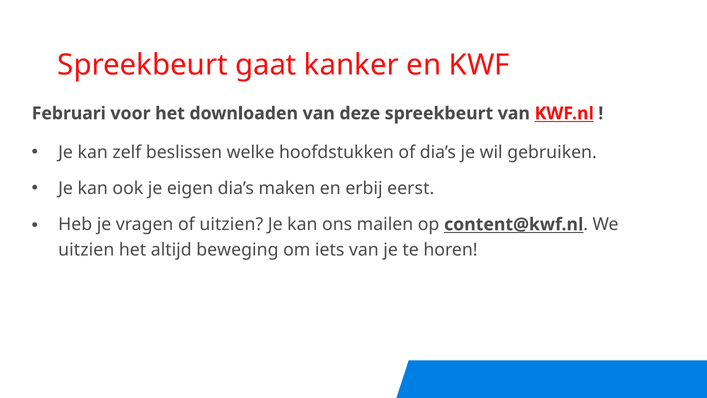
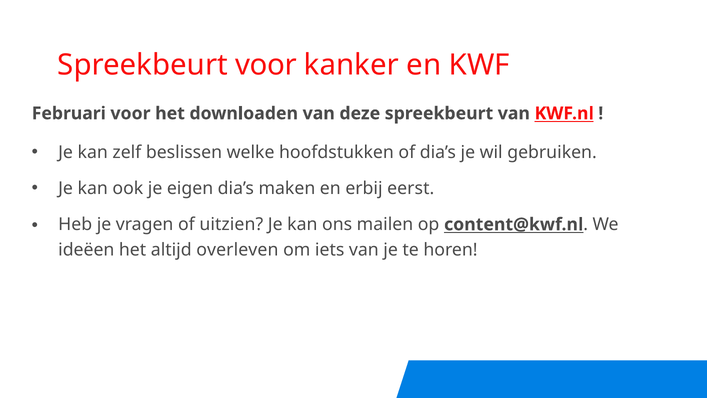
Spreekbeurt gaat: gaat -> voor
uitzien at (86, 250): uitzien -> ideëen
beweging: beweging -> overleven
